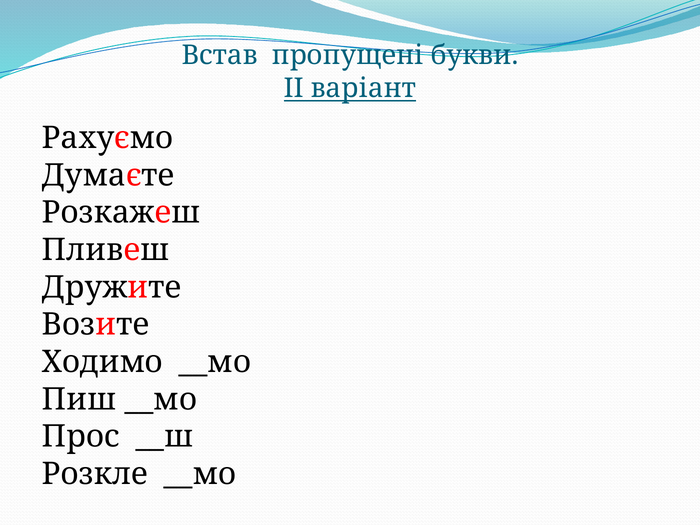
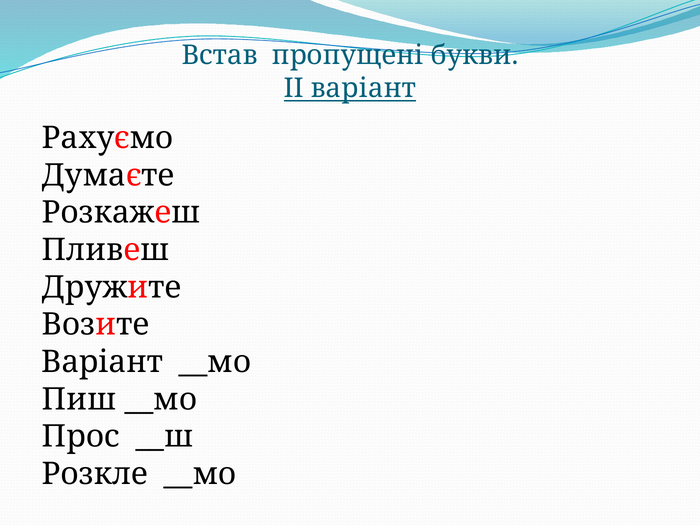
Ходимо at (102, 362): Ходимо -> Варіант
